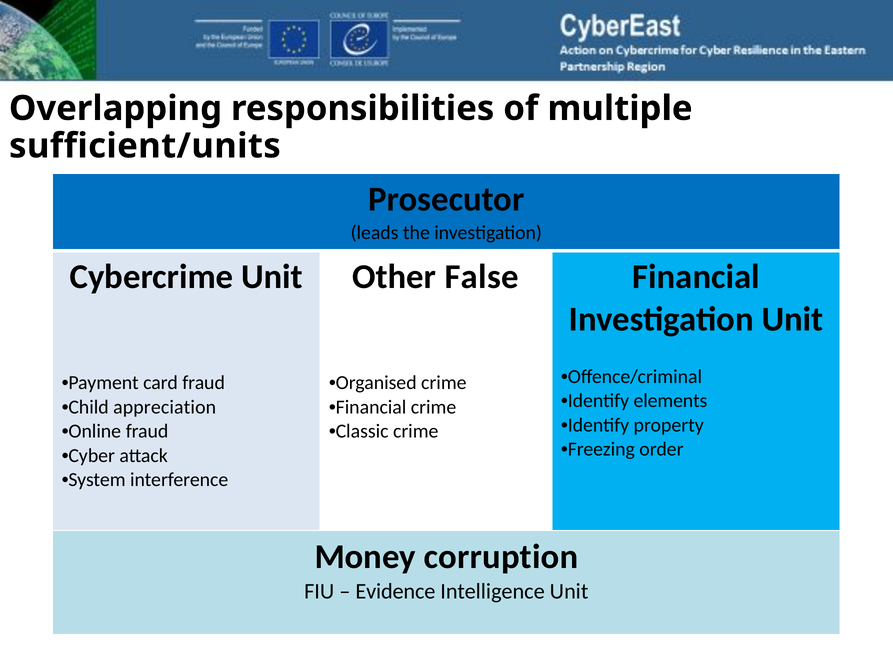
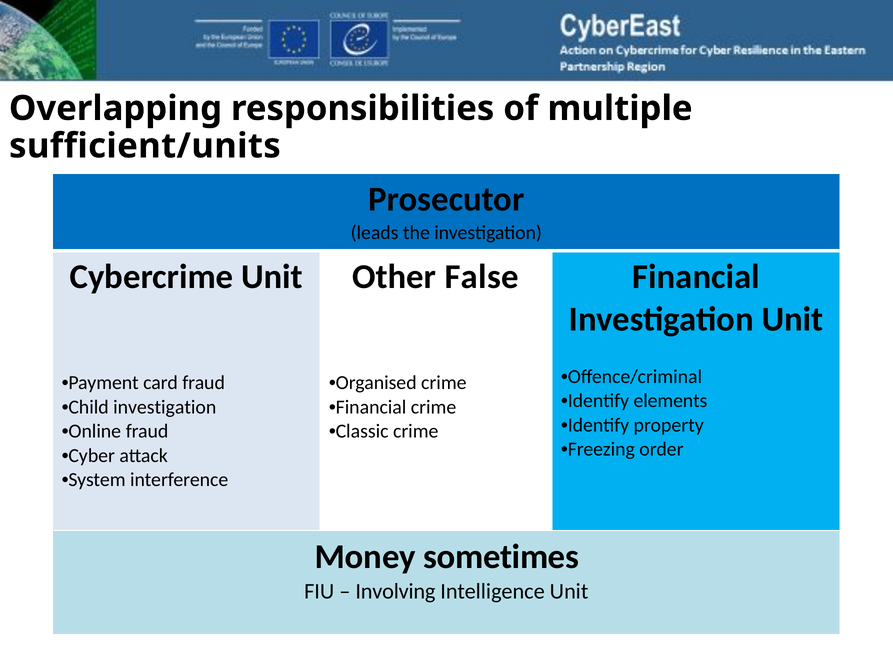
Child appreciation: appreciation -> investigation
corruption: corruption -> sometimes
Evidence: Evidence -> Involving
